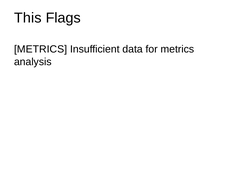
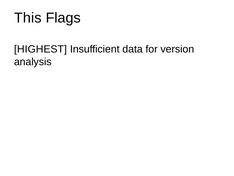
METRICS at (41, 49): METRICS -> HIGHEST
for metrics: metrics -> version
